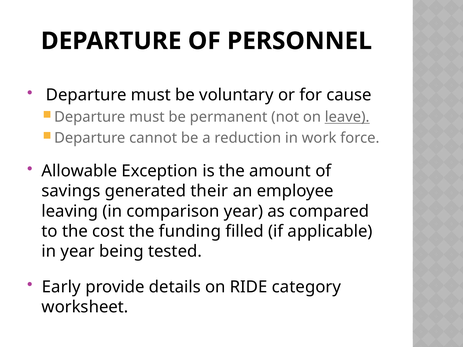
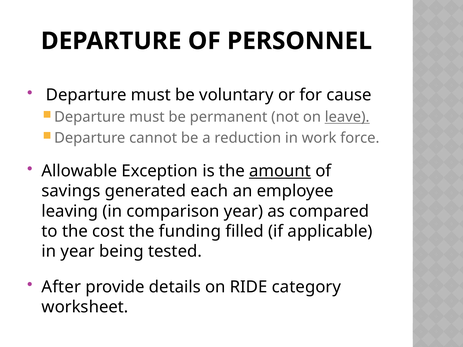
amount underline: none -> present
their: their -> each
Early: Early -> After
